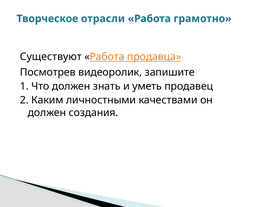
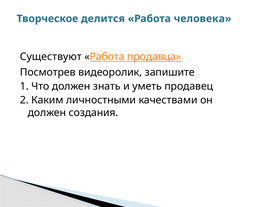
отрасли: отрасли -> делится
грамотно: грамотно -> человека
